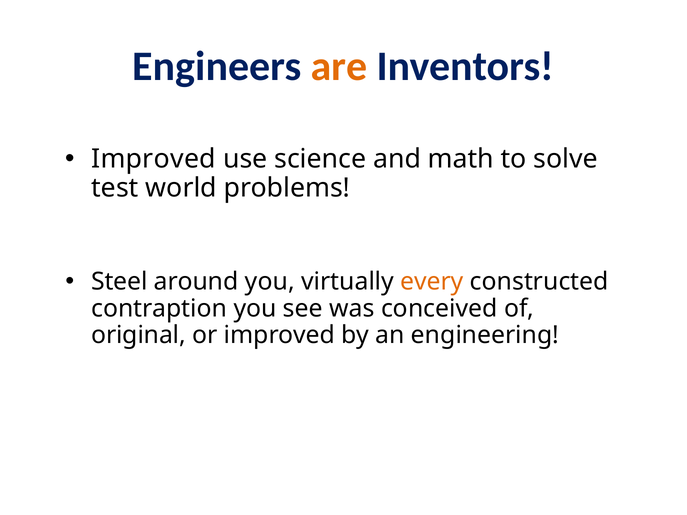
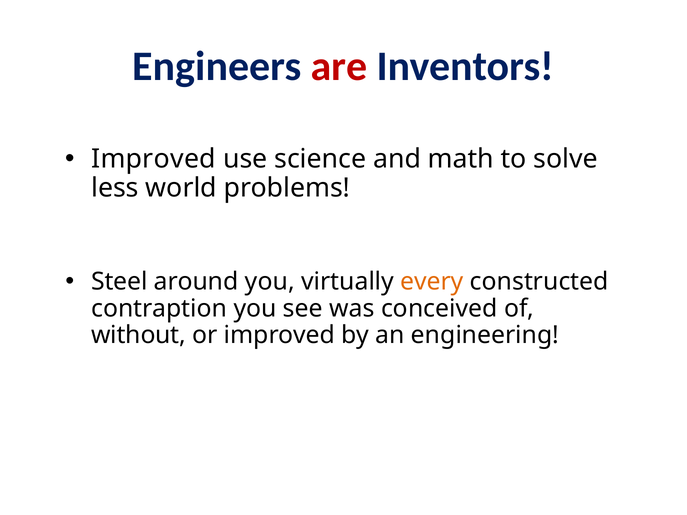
are colour: orange -> red
test: test -> less
original: original -> without
